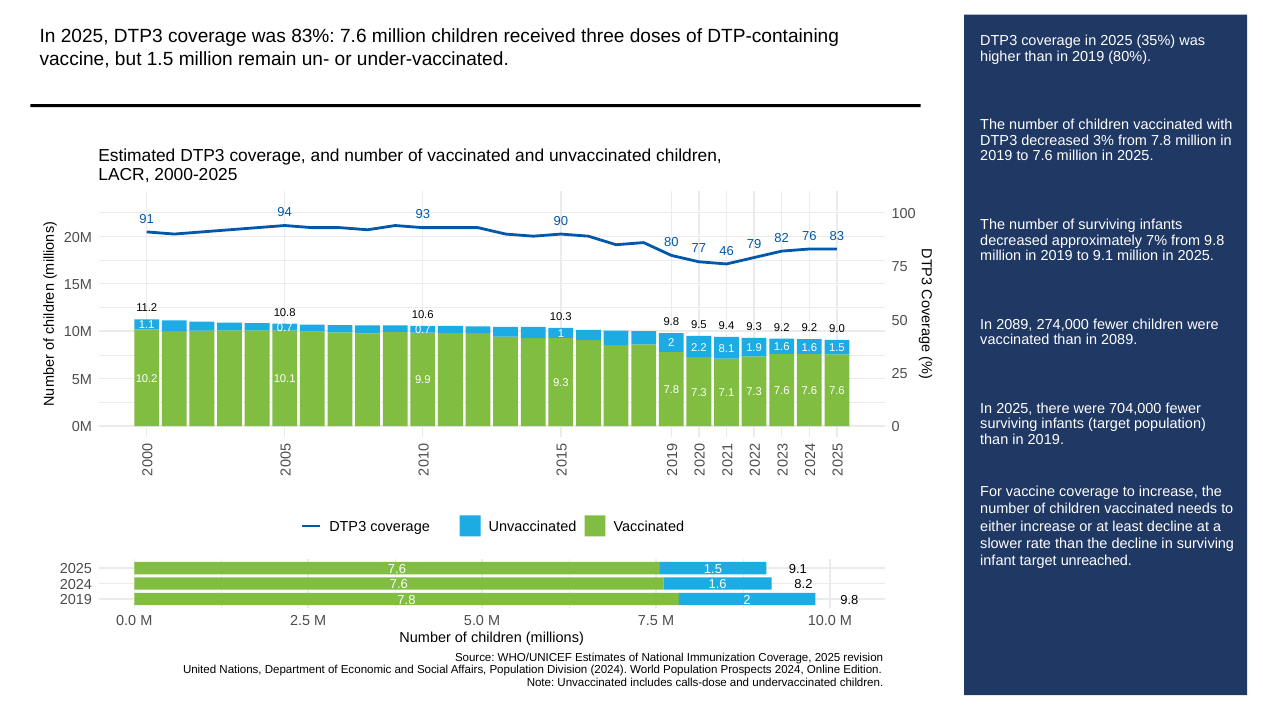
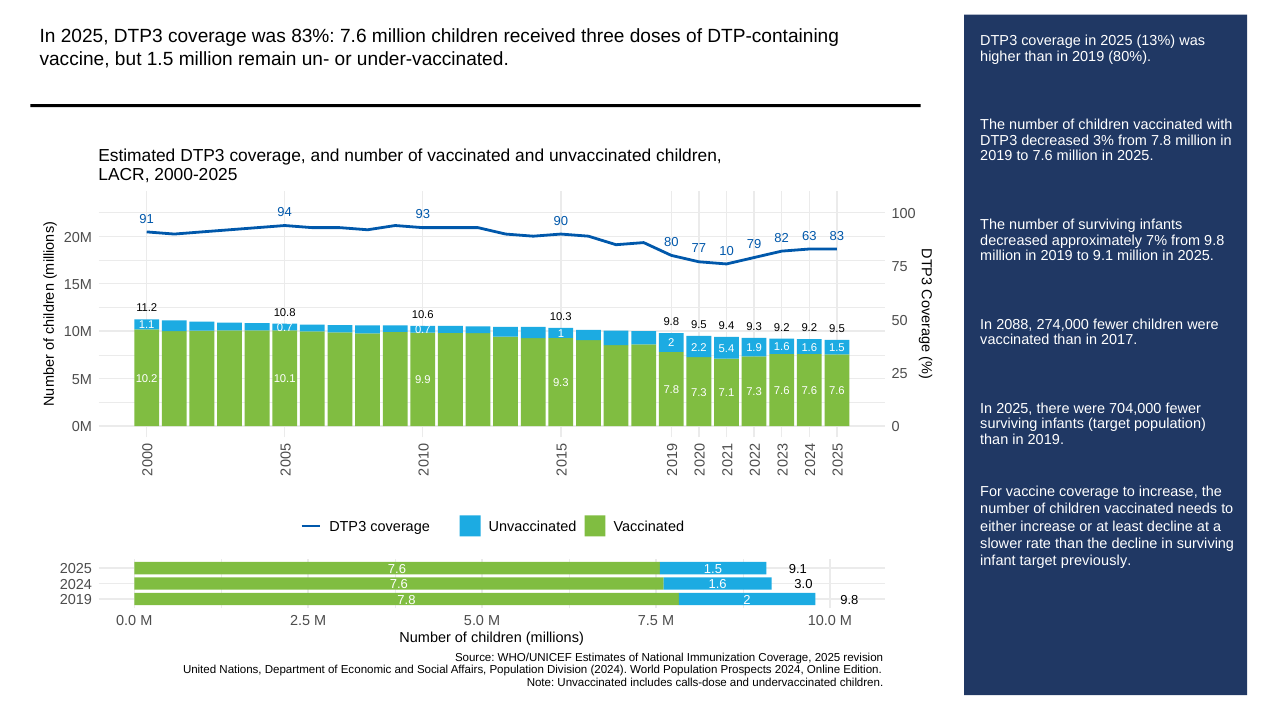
35%: 35% -> 13%
46: 46 -> 10
76: 76 -> 63
9.2 9.0: 9.0 -> 9.5
2089 at (1014, 325): 2089 -> 2088
than in 2089: 2089 -> 2017
8.1: 8.1 -> 5.4
unreached: unreached -> previously
8.2: 8.2 -> 3.0
